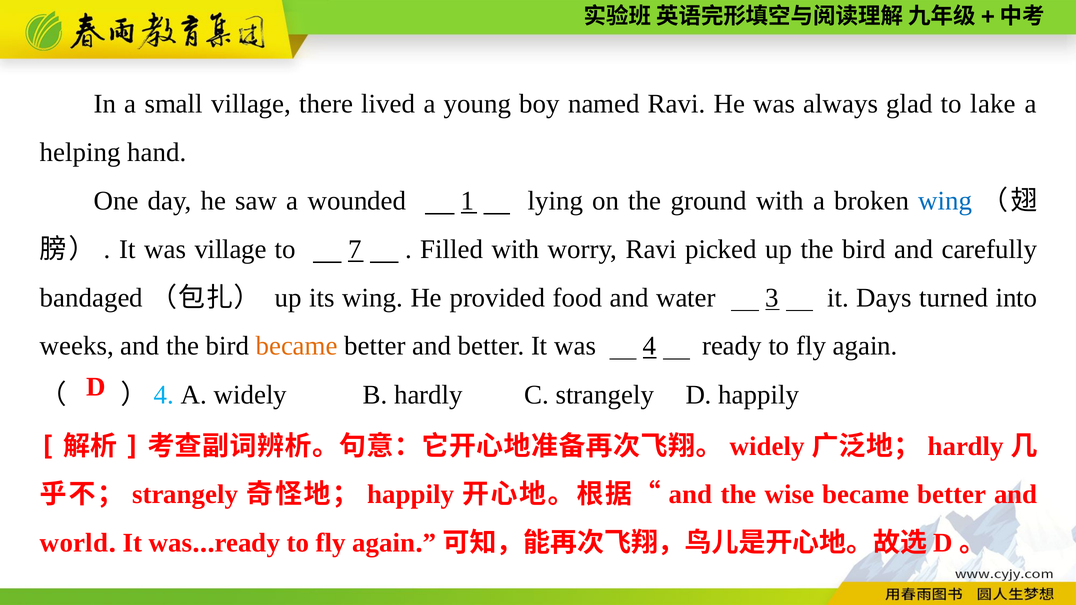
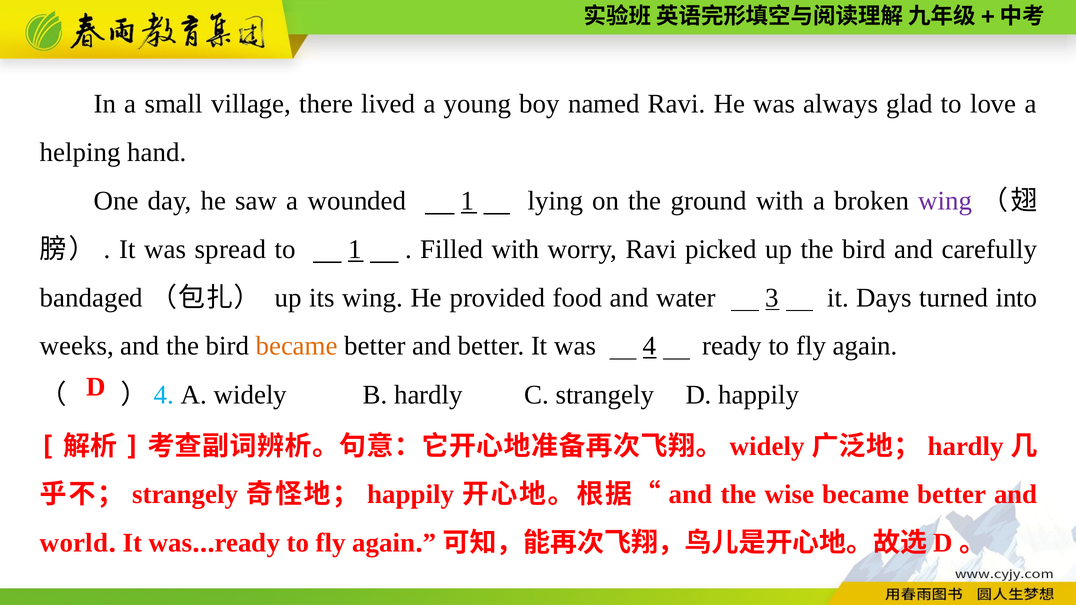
lake: lake -> love
wing at (945, 201) colour: blue -> purple
was village: village -> spread
to 7: 7 -> 1
